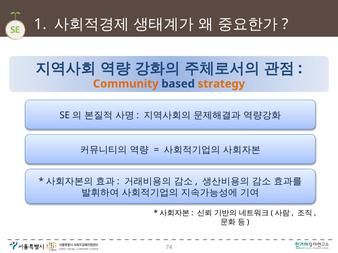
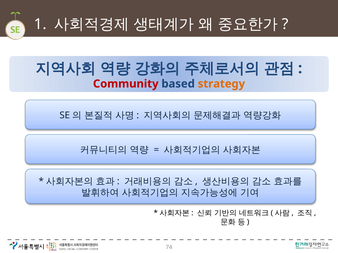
Community colour: orange -> red
